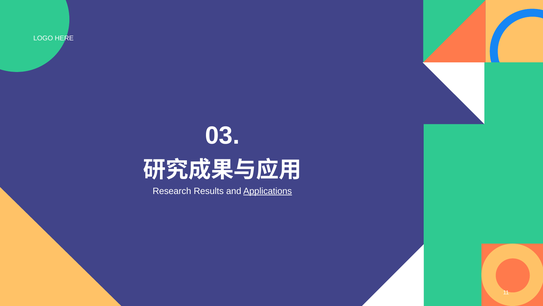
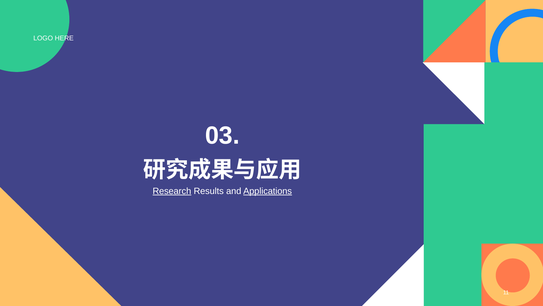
Research underline: none -> present
